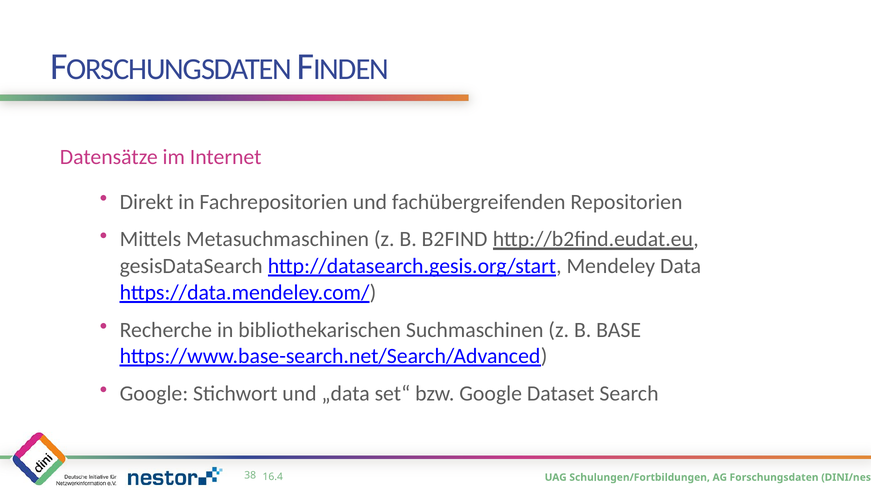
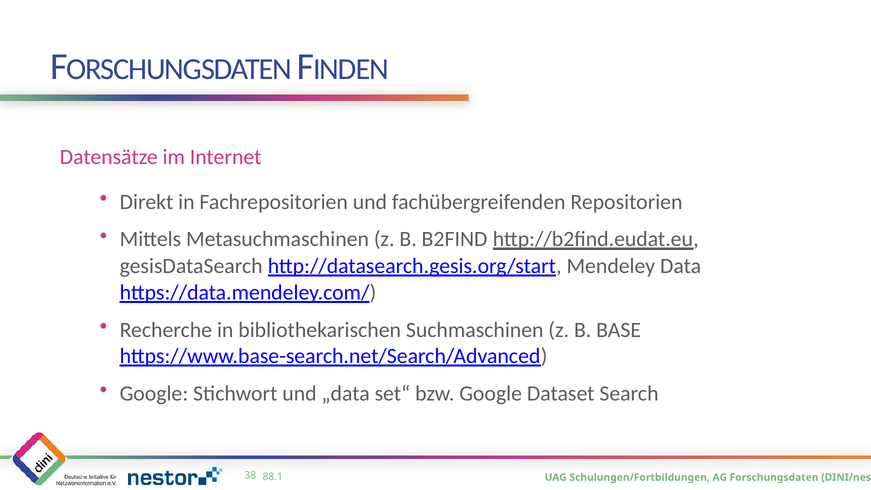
16.4: 16.4 -> 88.1
